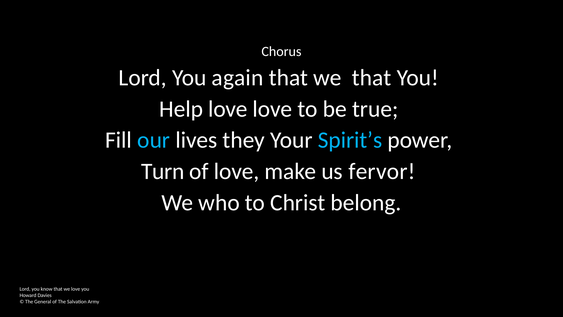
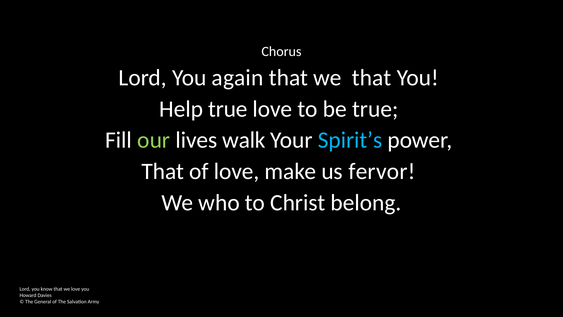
Help love: love -> true
our colour: light blue -> light green
they: they -> walk
Turn at (163, 171): Turn -> That
